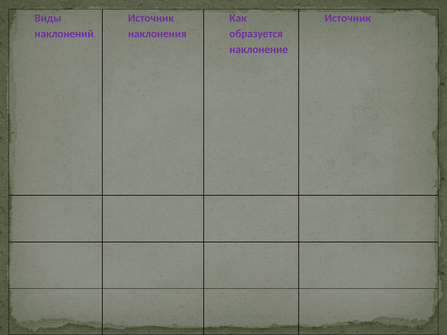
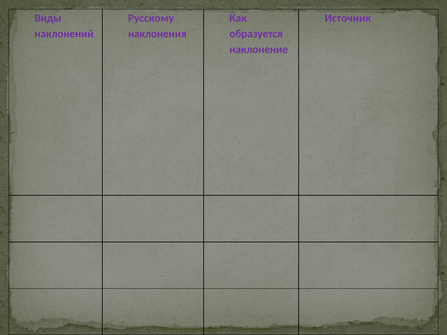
Источник at (151, 18): Источник -> Русскому
